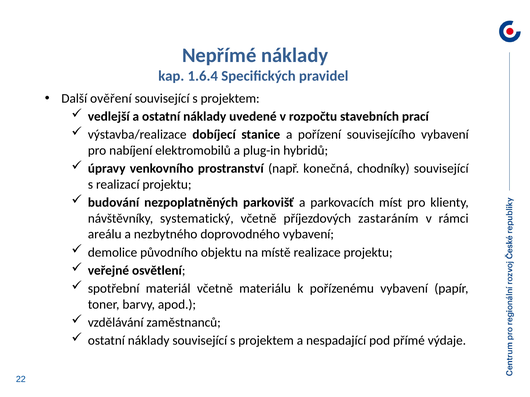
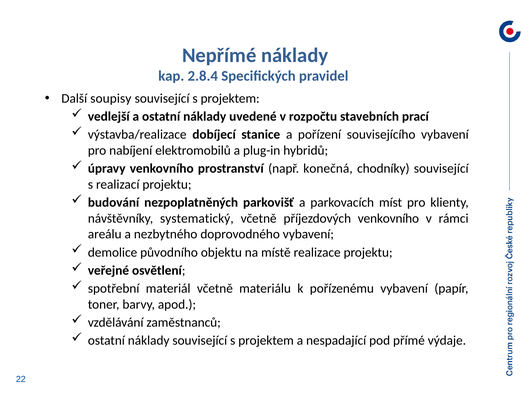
1.6.4: 1.6.4 -> 2.8.4
ověření: ověření -> soupisy
příjezdových zastaráním: zastaráním -> venkovního
